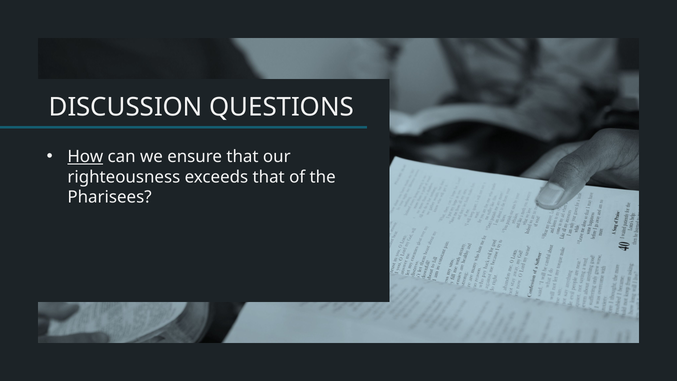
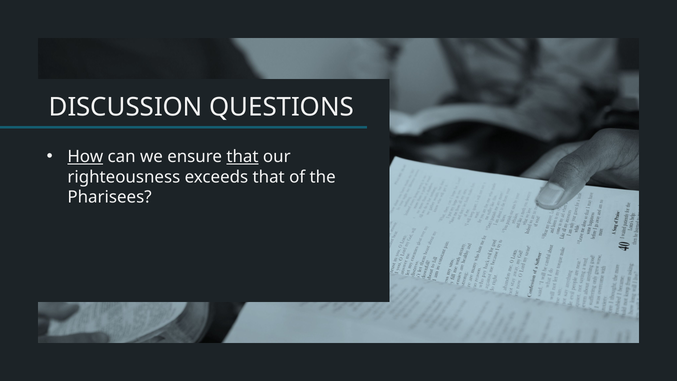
that at (242, 157) underline: none -> present
